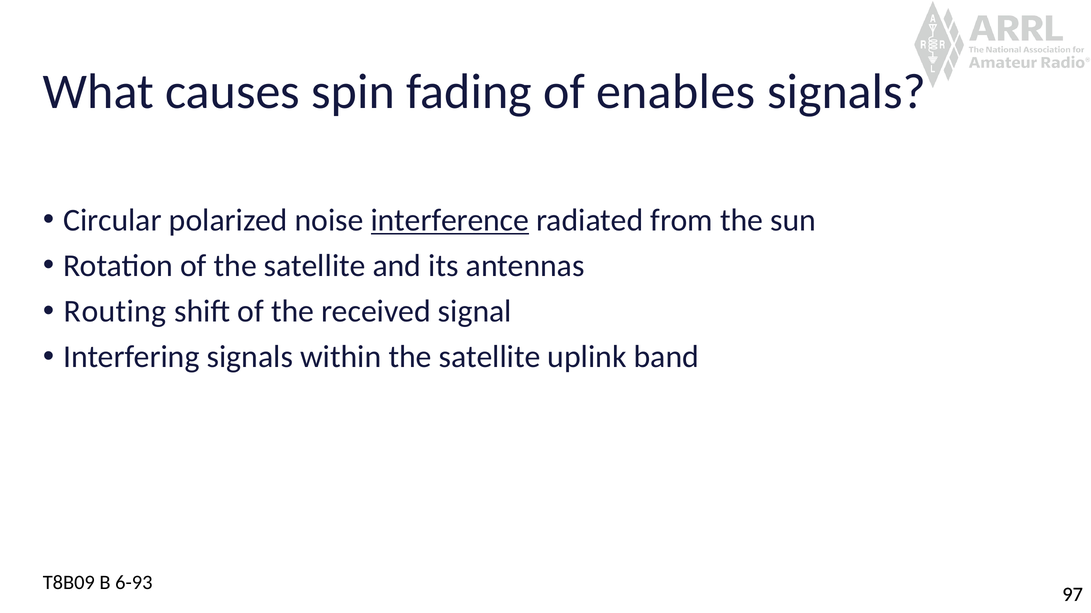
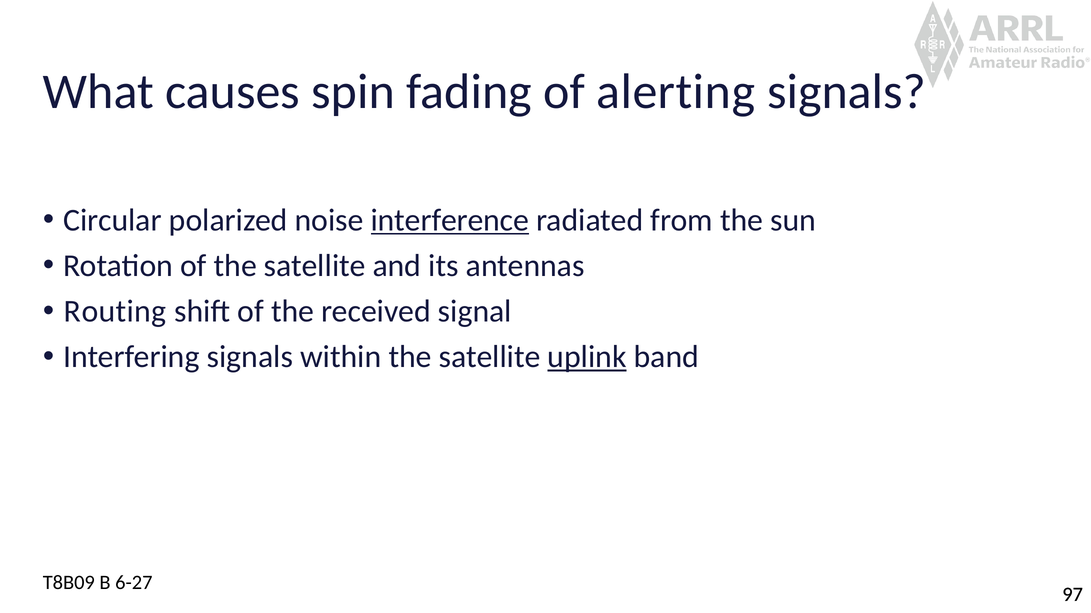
enables: enables -> alerting
uplink underline: none -> present
6-93: 6-93 -> 6-27
